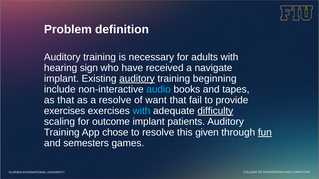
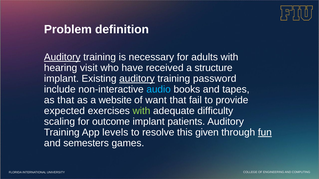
Auditory at (62, 57) underline: none -> present
sign: sign -> visit
navigate: navigate -> structure
beginning: beginning -> password
a resolve: resolve -> website
exercises at (65, 111): exercises -> expected
with at (141, 111) colour: light blue -> light green
difficulty underline: present -> none
chose: chose -> levels
